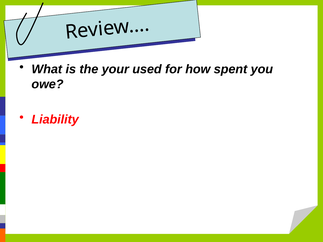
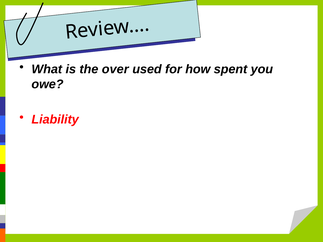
your: your -> over
